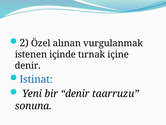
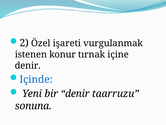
alınan: alınan -> işareti
içinde: içinde -> konur
Istinat: Istinat -> Içinde
